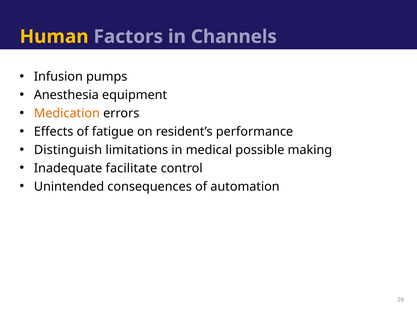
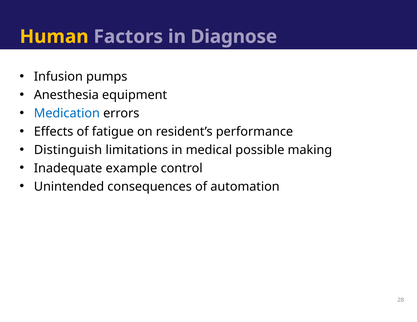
Channels: Channels -> Diagnose
Medication colour: orange -> blue
facilitate: facilitate -> example
